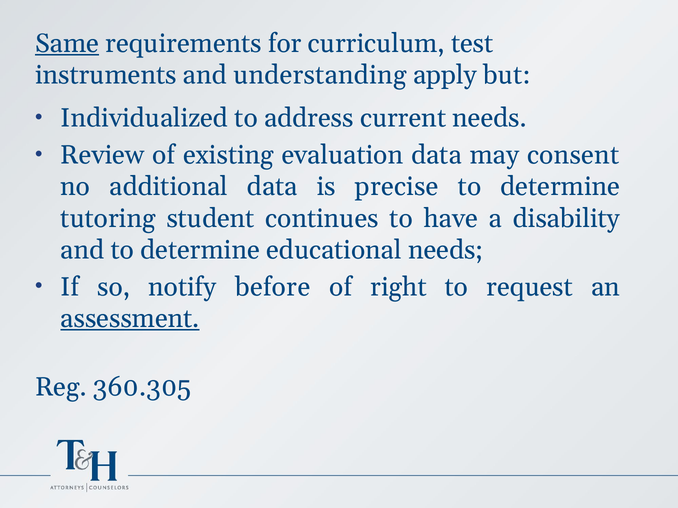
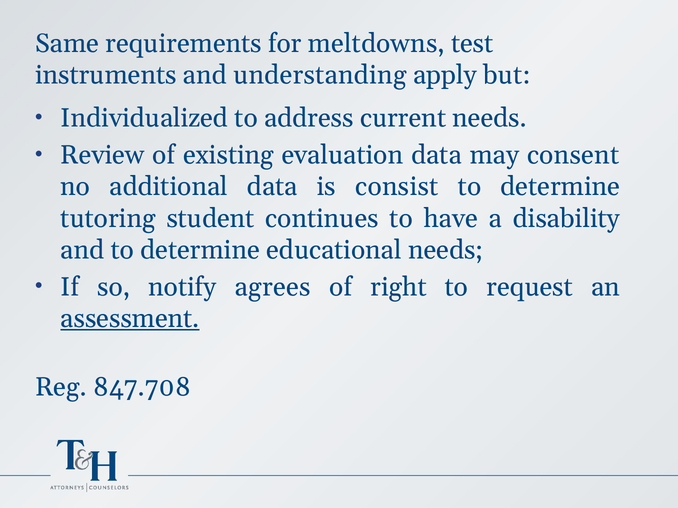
Same underline: present -> none
curriculum: curriculum -> meltdowns
precise: precise -> consist
before: before -> agrees
360.305: 360.305 -> 847.708
